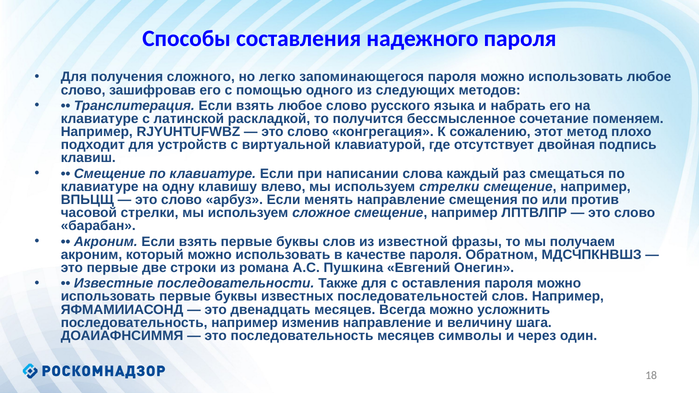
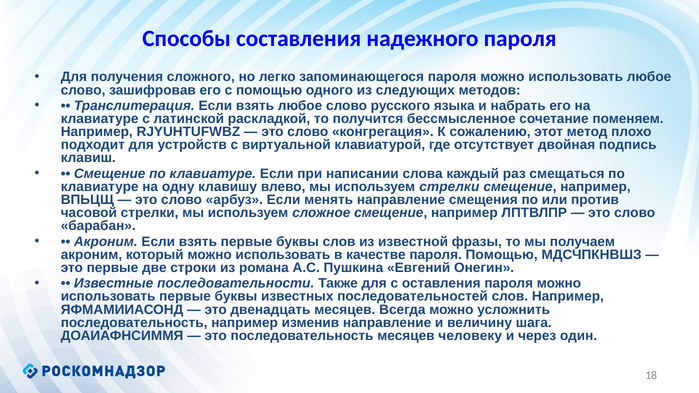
пароля Обратном: Обратном -> Помощью
символы: символы -> человеку
